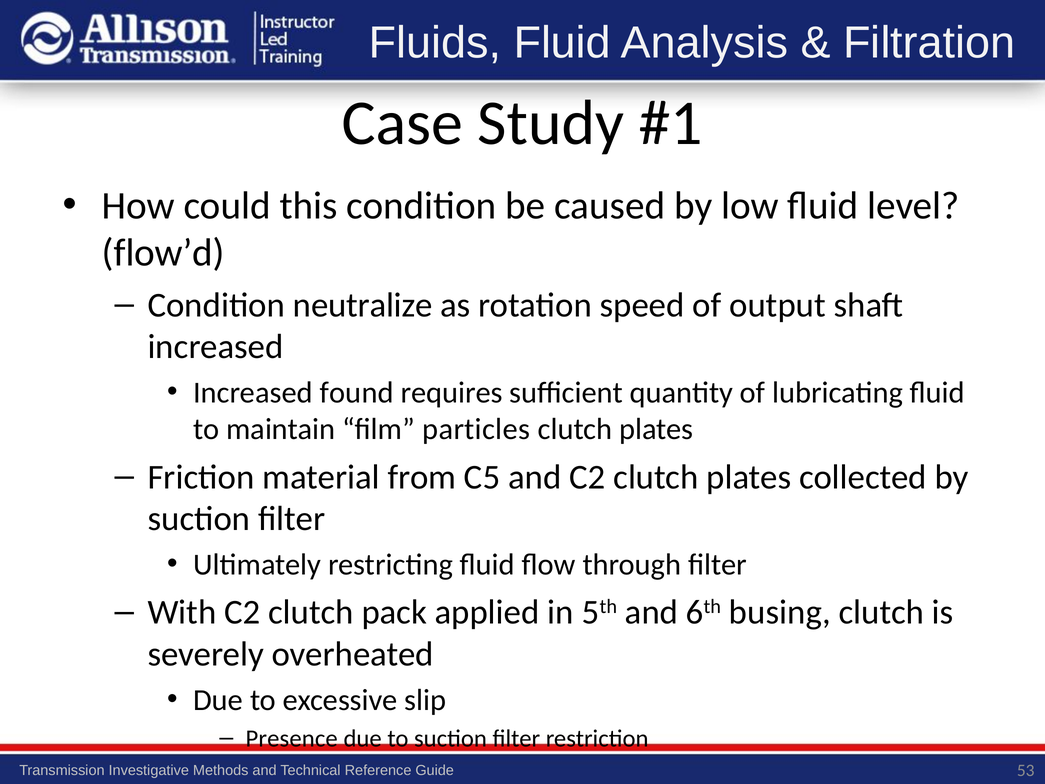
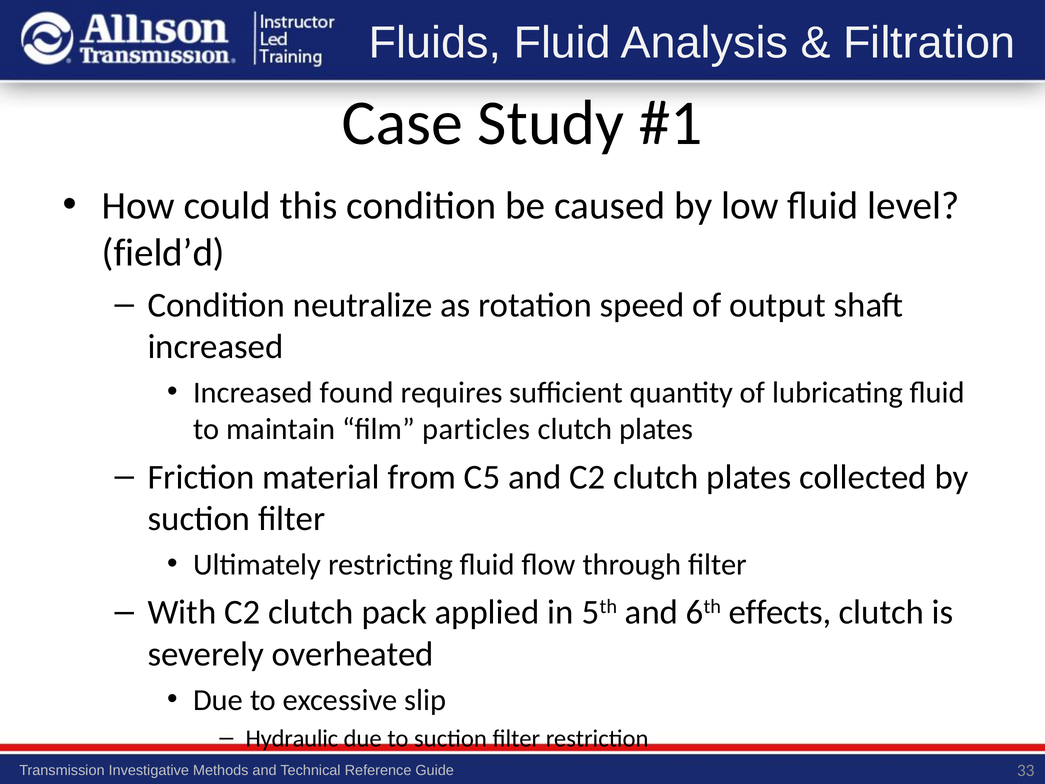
flow’d: flow’d -> field’d
busing: busing -> effects
Presence: Presence -> Hydraulic
53: 53 -> 33
